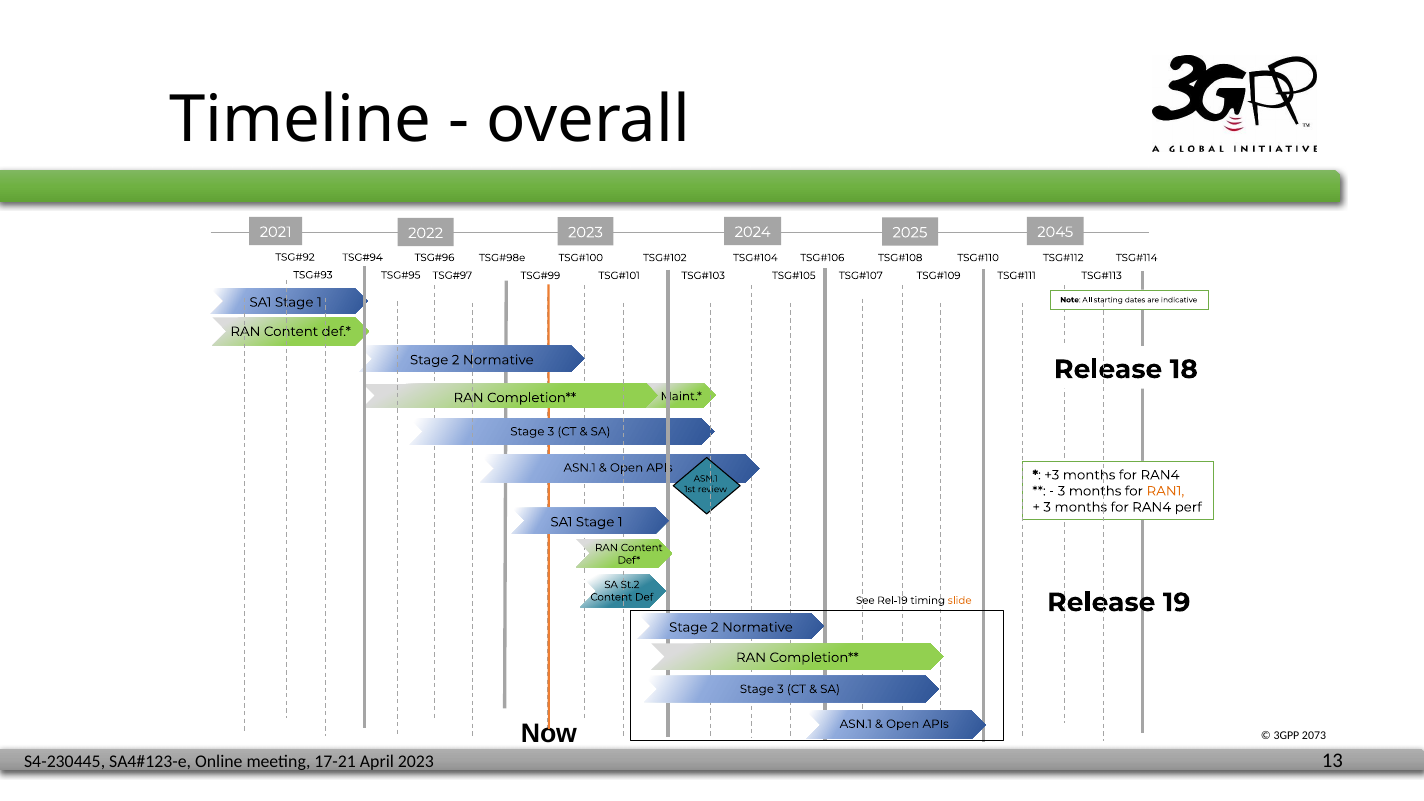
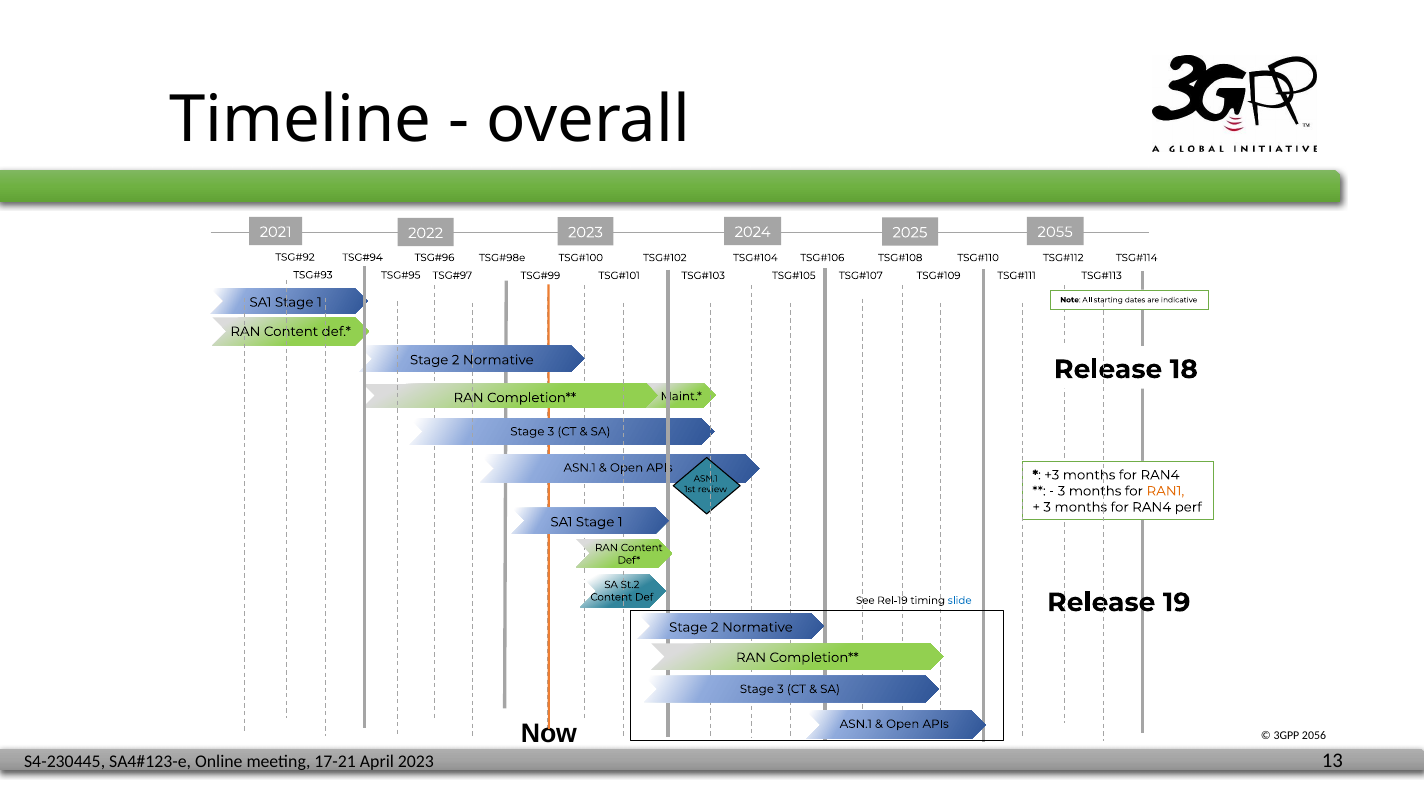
2045: 2045 -> 2055
slide colour: orange -> blue
2073: 2073 -> 2056
